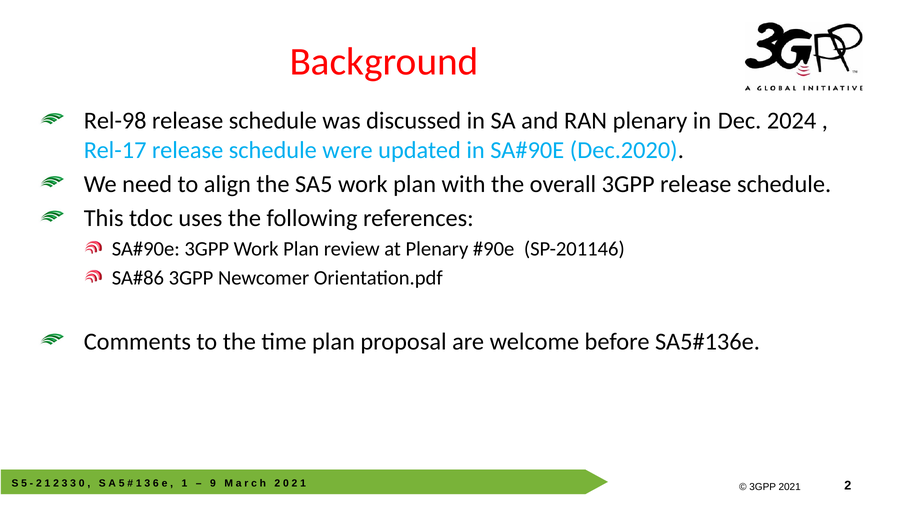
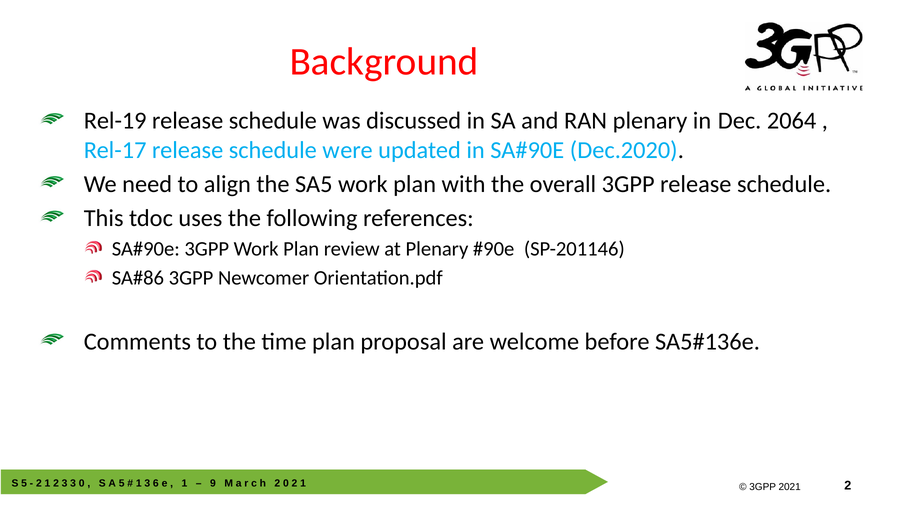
Rel-98: Rel-98 -> Rel-19
2024: 2024 -> 2064
